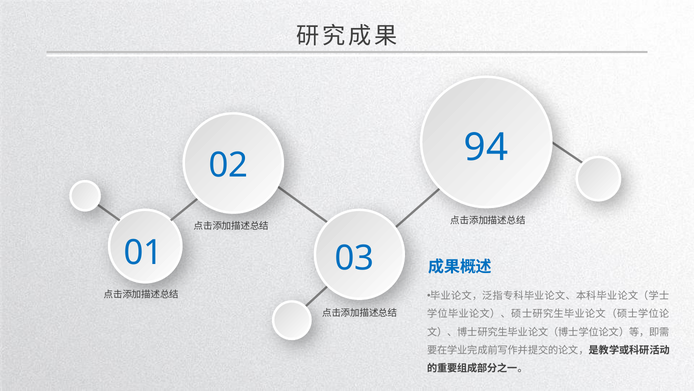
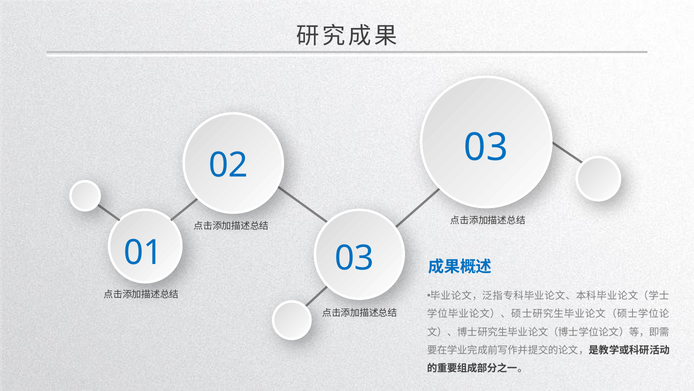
02 94: 94 -> 03
